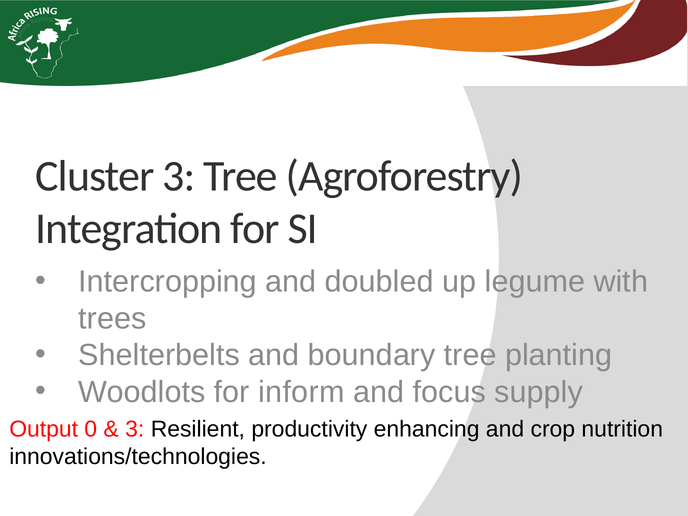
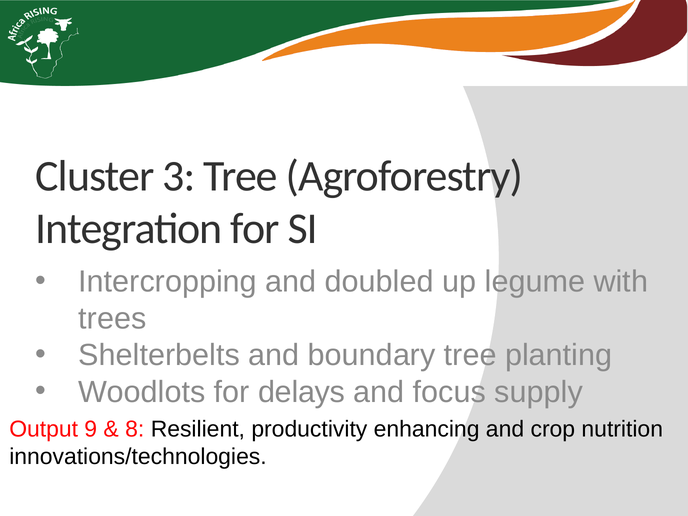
inform: inform -> delays
0: 0 -> 9
3 at (135, 429): 3 -> 8
